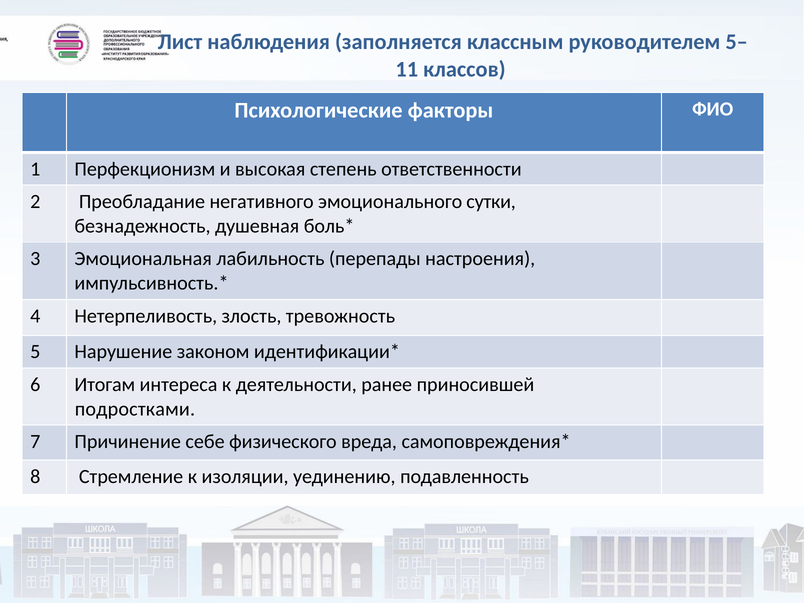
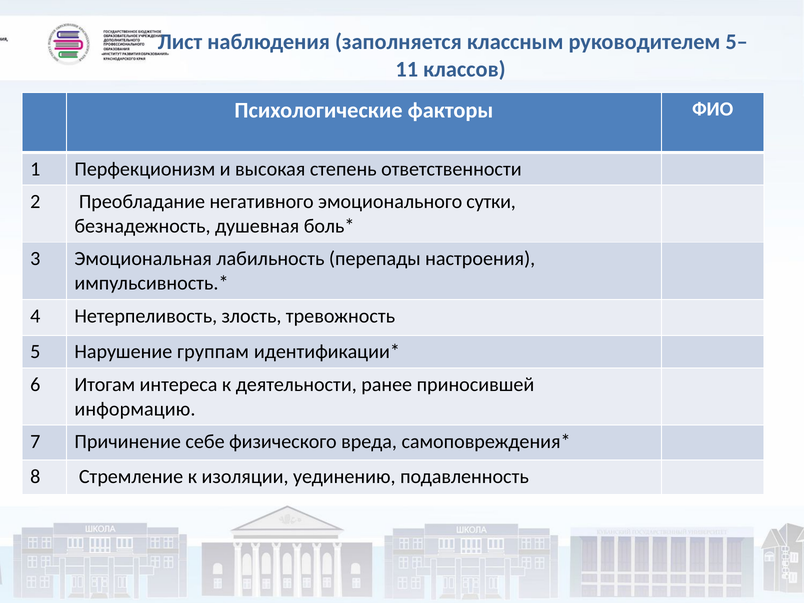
законом: законом -> группам
подростками: подростками -> информацию
